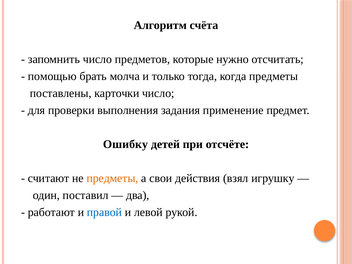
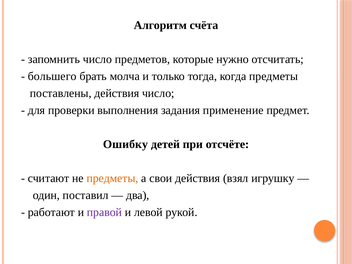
помощью: помощью -> большего
поставлены карточки: карточки -> действия
правой colour: blue -> purple
